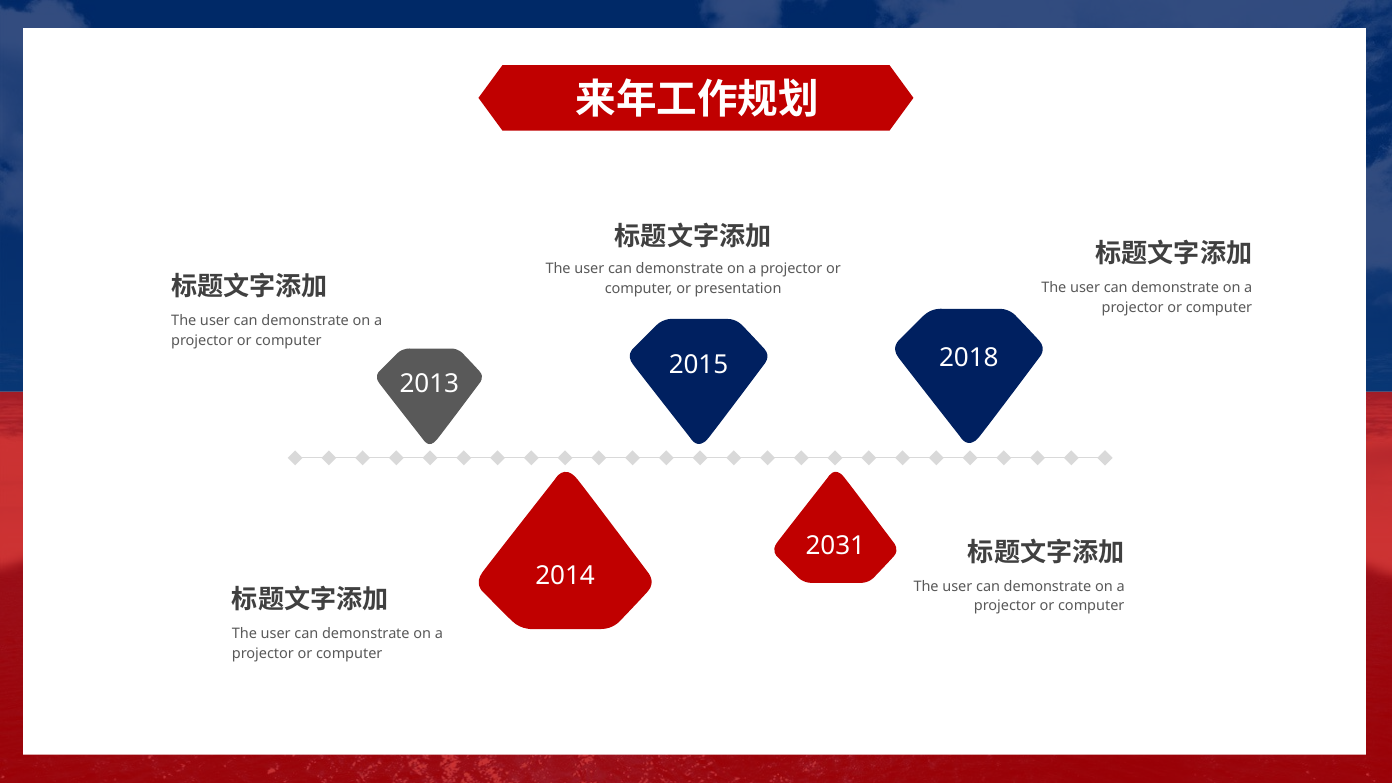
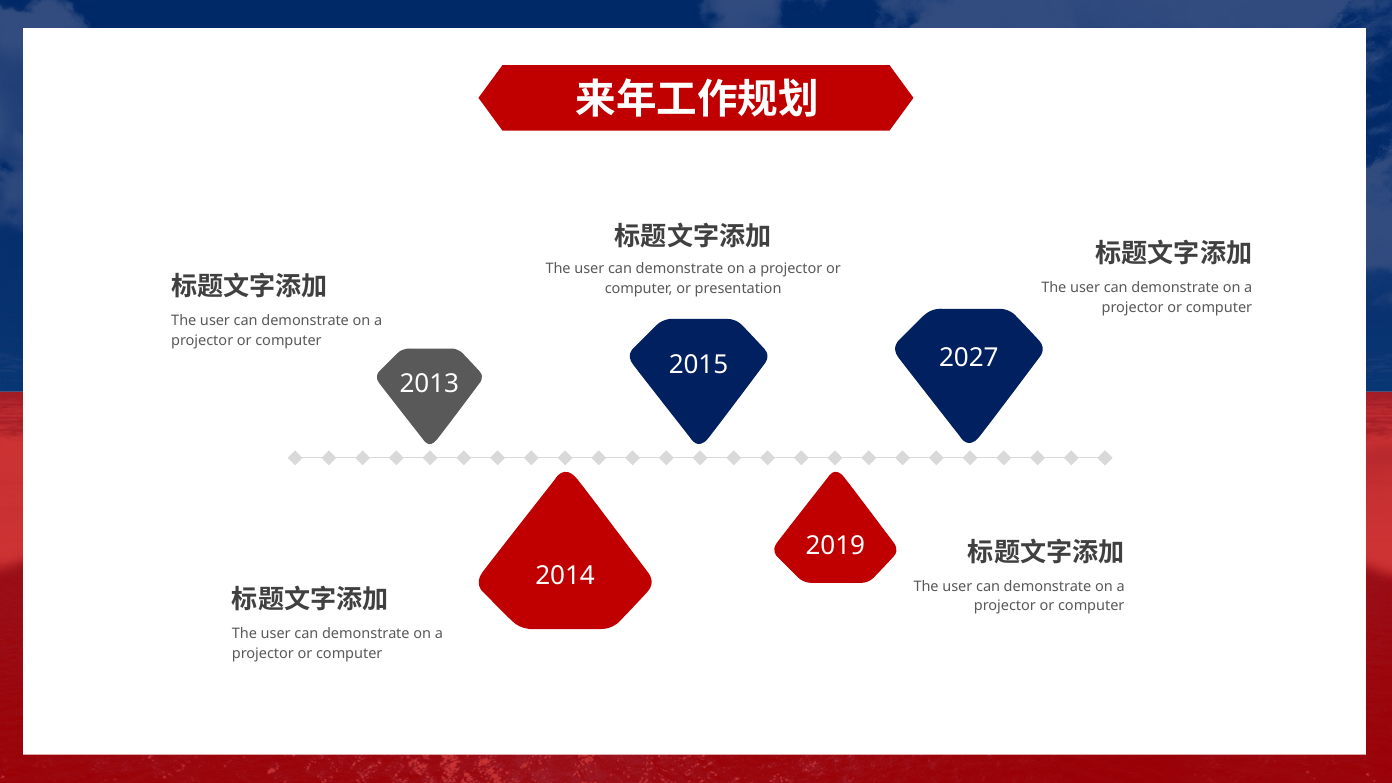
2018: 2018 -> 2027
2031: 2031 -> 2019
